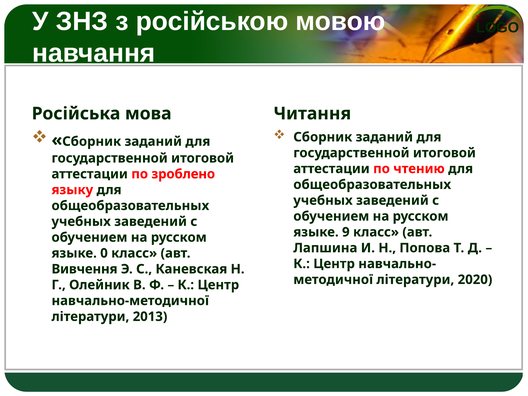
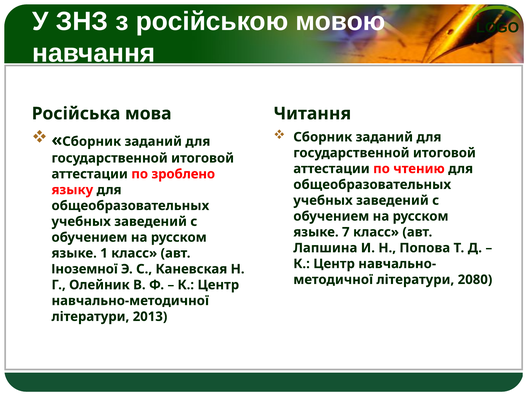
9: 9 -> 7
0: 0 -> 1
Вивчення: Вивчення -> Іноземної
2020: 2020 -> 2080
